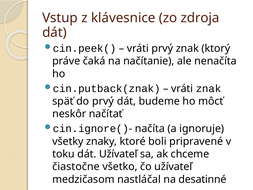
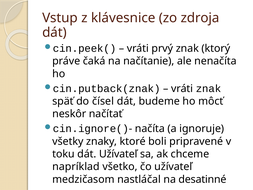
do prvý: prvý -> čísel
čiastočne: čiastočne -> napríklad
